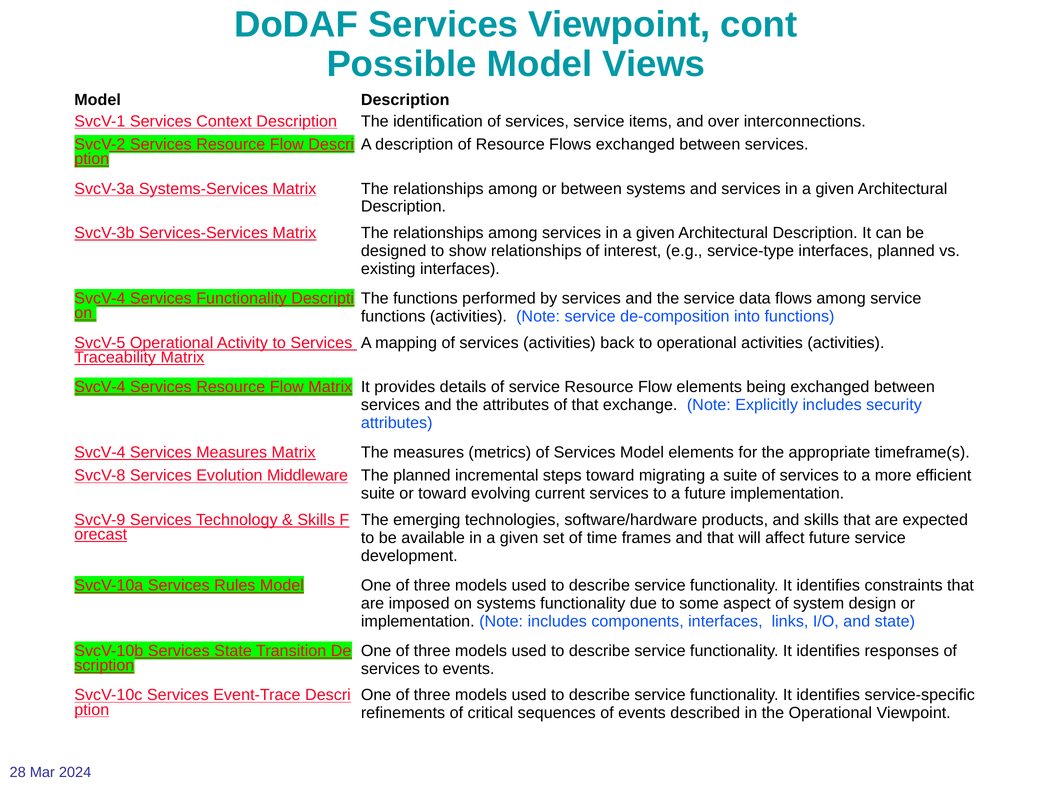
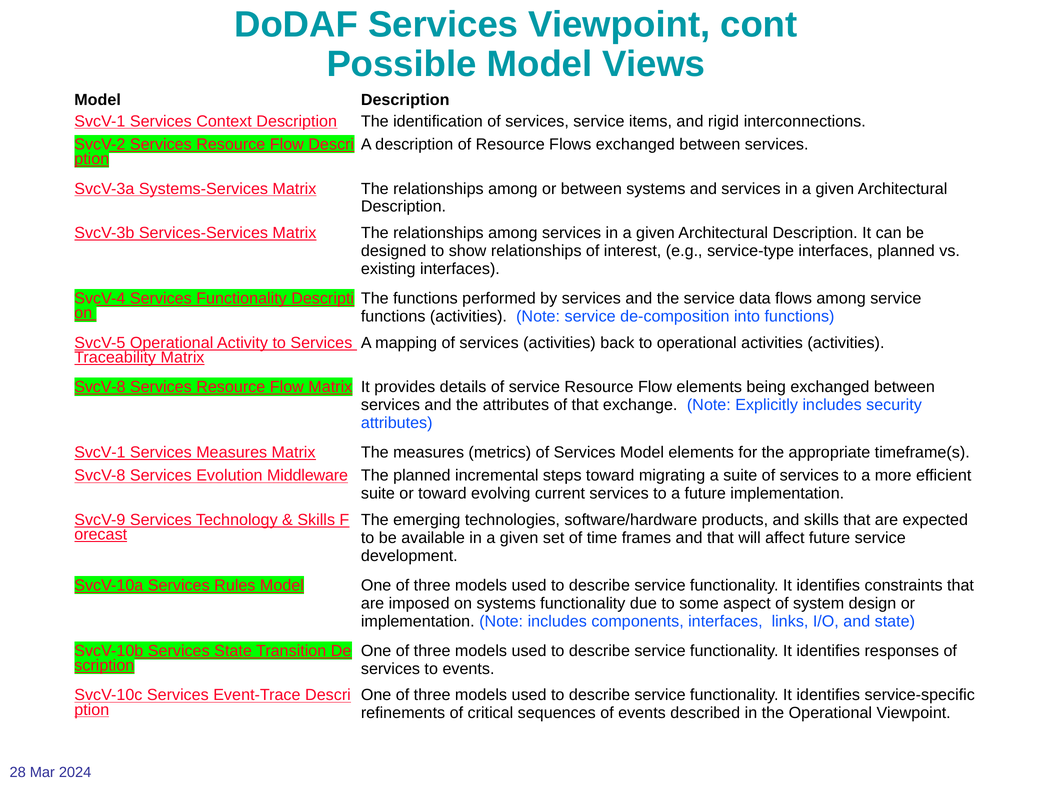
over: over -> rigid
SvcV-4 at (100, 387): SvcV-4 -> SvcV-8
SvcV-4 at (100, 452): SvcV-4 -> SvcV-1
